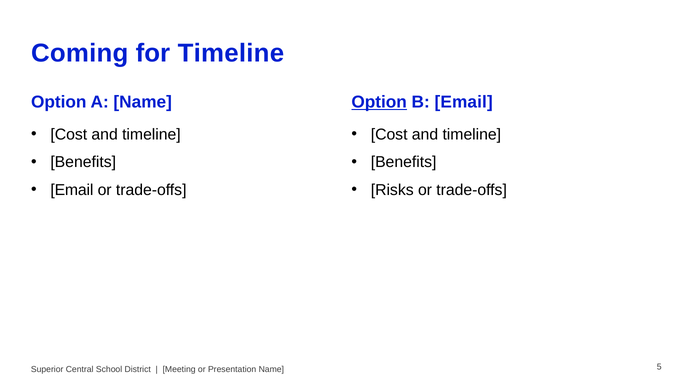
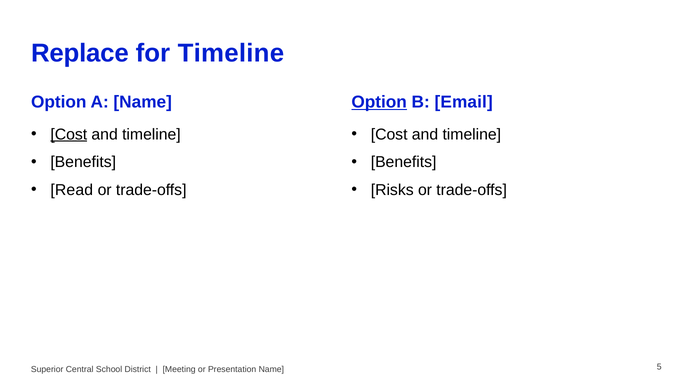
Coming: Coming -> Replace
Cost at (69, 135) underline: none -> present
Email at (72, 190): Email -> Read
